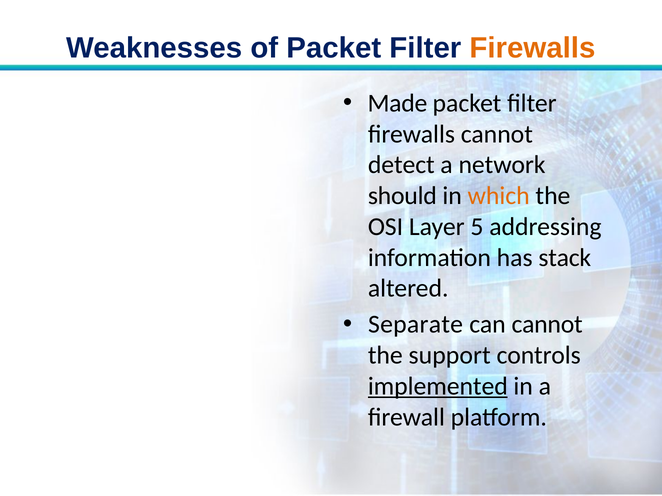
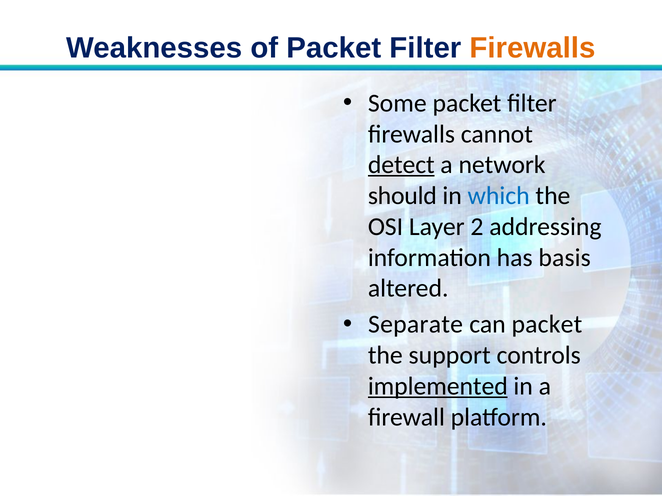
Made: Made -> Some
detect underline: none -> present
which colour: orange -> blue
5: 5 -> 2
stack: stack -> basis
can cannot: cannot -> packet
